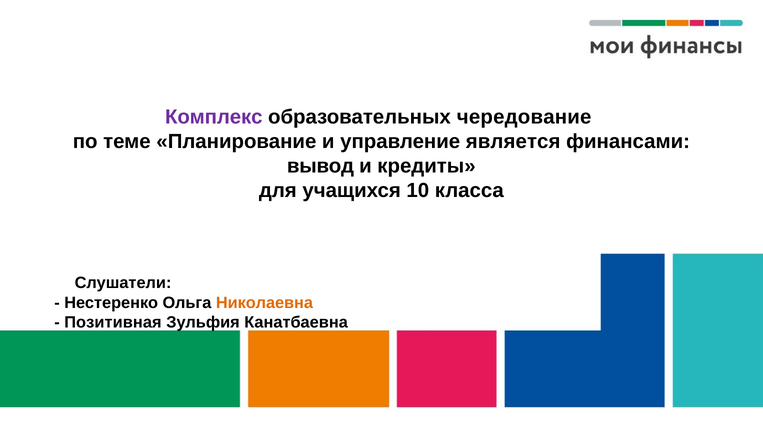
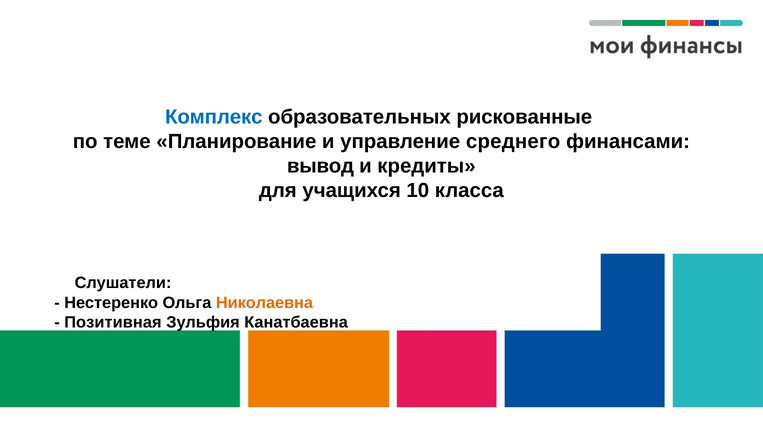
Комплекс colour: purple -> blue
чередование: чередование -> рискованные
является: является -> среднего
